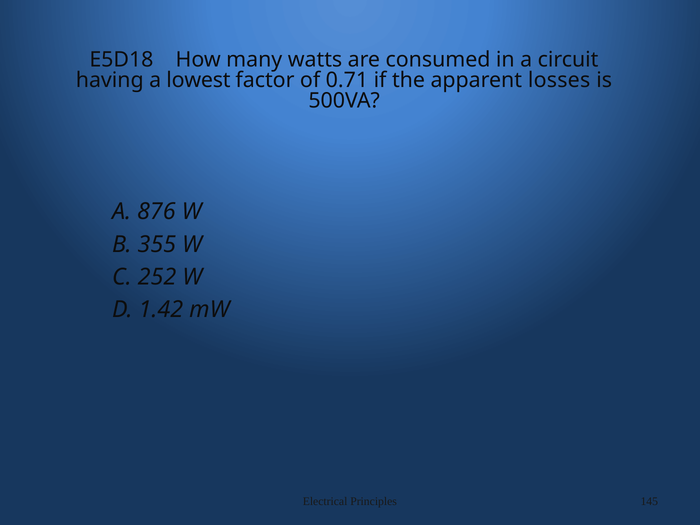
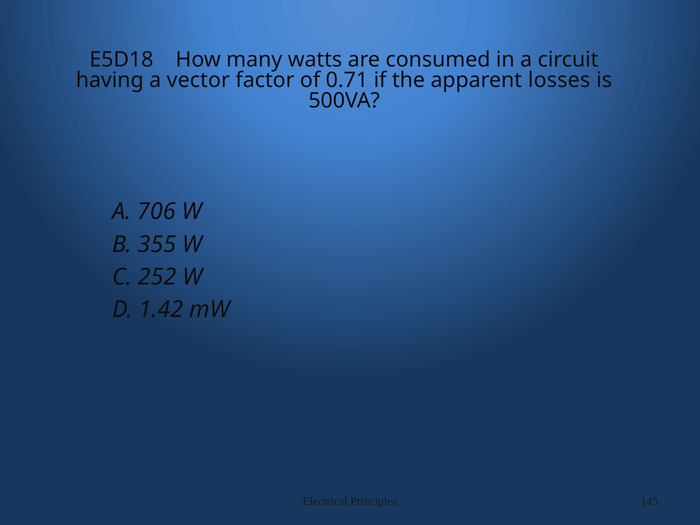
lowest: lowest -> vector
876: 876 -> 706
